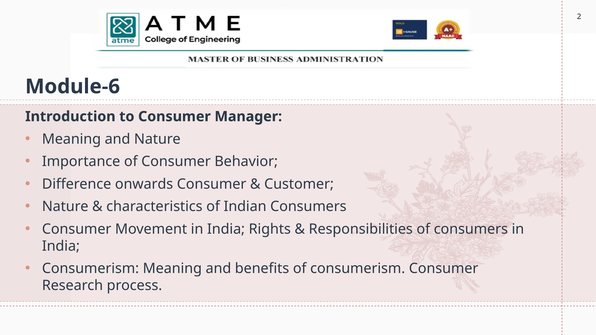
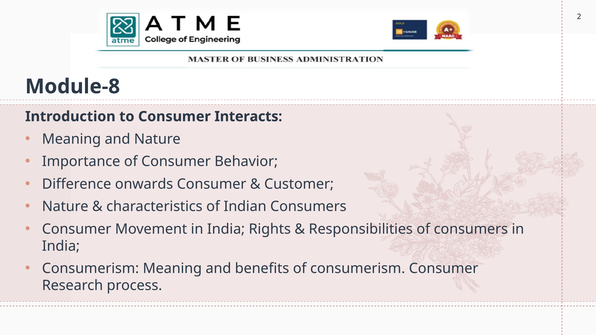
Module-6: Module-6 -> Module-8
Manager: Manager -> Interacts
